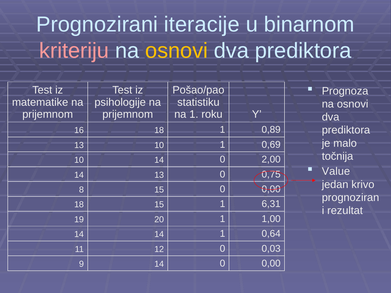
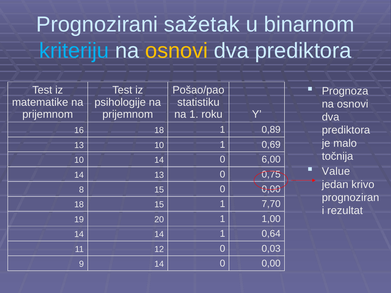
iteracije: iteracije -> sažetak
kriteriju colour: pink -> light blue
2,00: 2,00 -> 6,00
6,31: 6,31 -> 7,70
